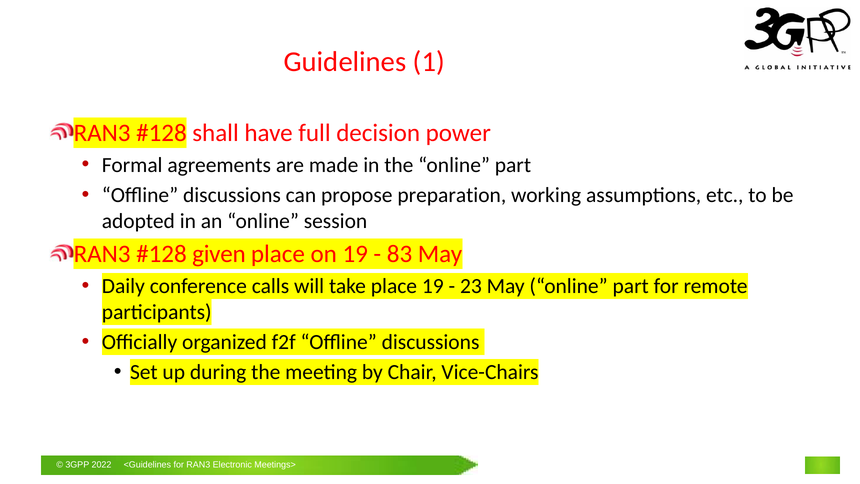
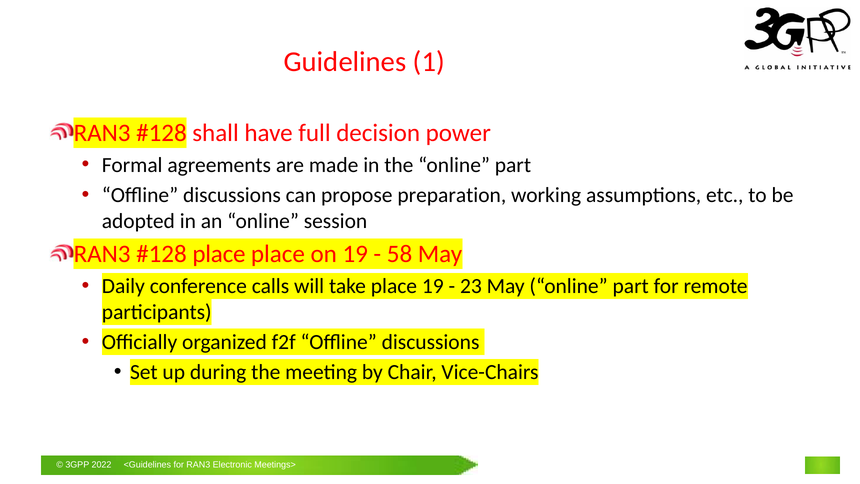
given at (219, 254): given -> place
83: 83 -> 58
